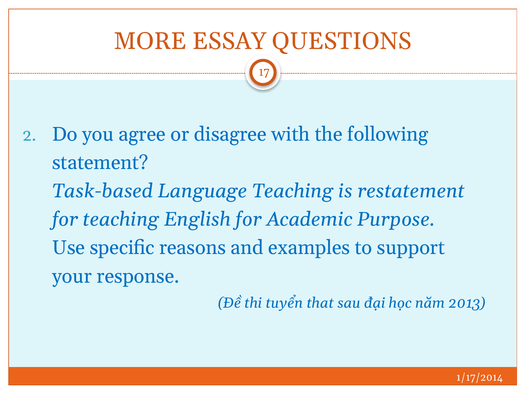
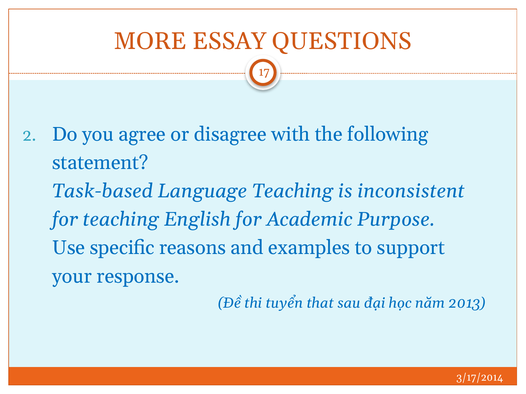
restatement: restatement -> inconsistent
1/17/2014: 1/17/2014 -> 3/17/2014
